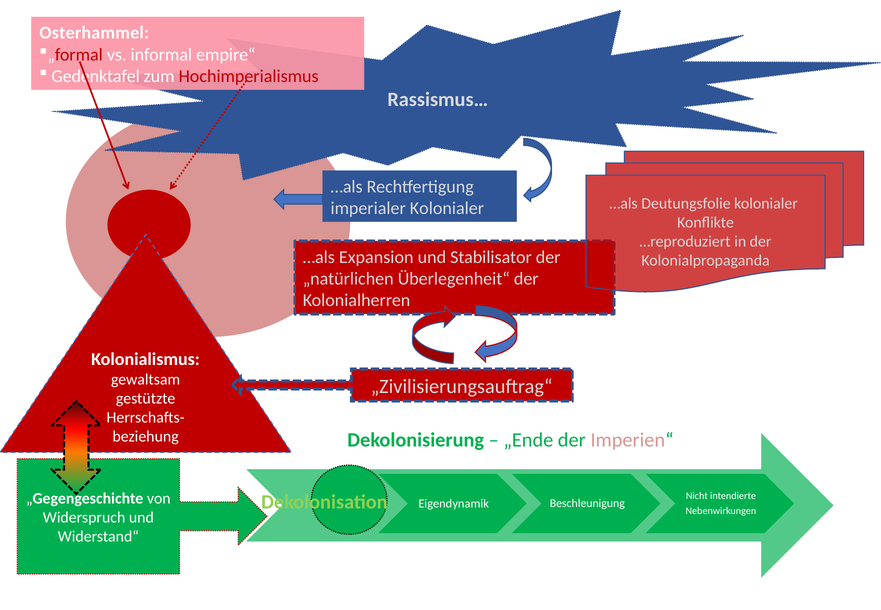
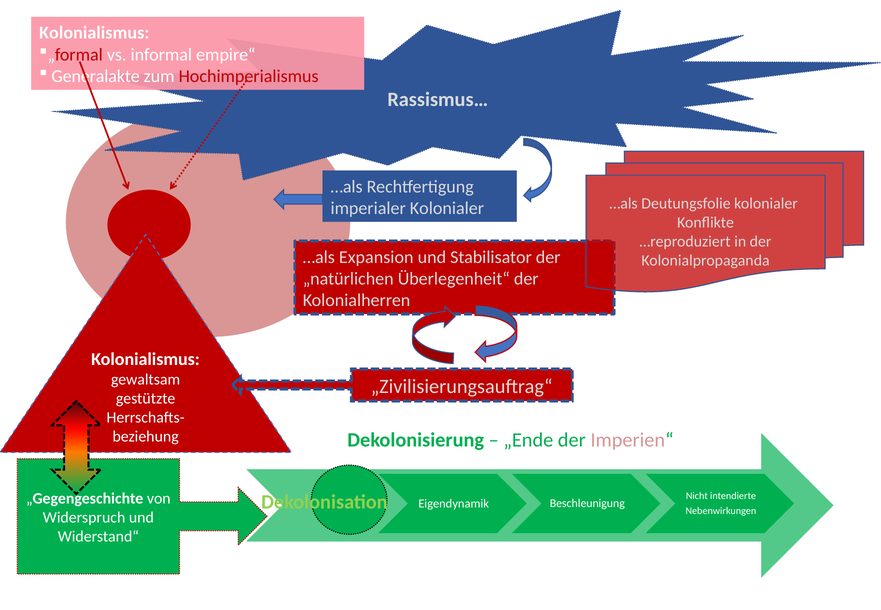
Osterhammel at (94, 33): Osterhammel -> Kolonialismus
Gedenktafel: Gedenktafel -> Generalakte
